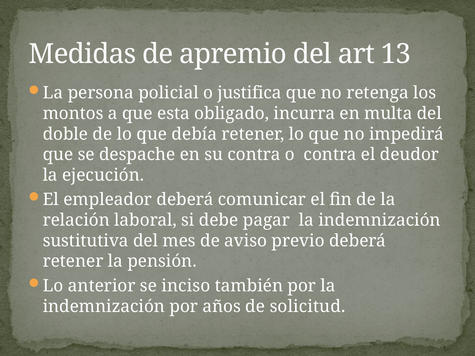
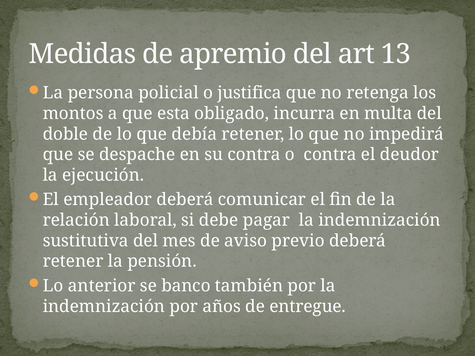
inciso: inciso -> banco
solicitud: solicitud -> entregue
